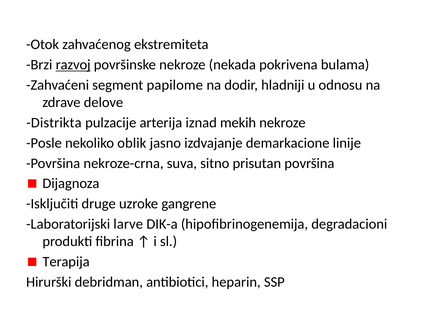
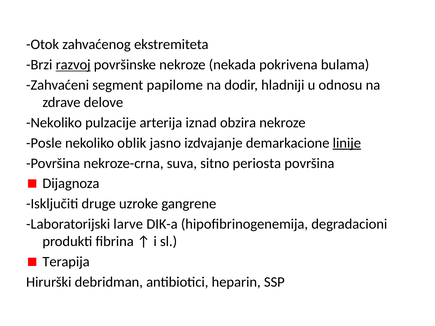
Distrikta at (54, 123): Distrikta -> Nekoliko
mekih: mekih -> obzira
linije underline: none -> present
prisutan: prisutan -> periosta
